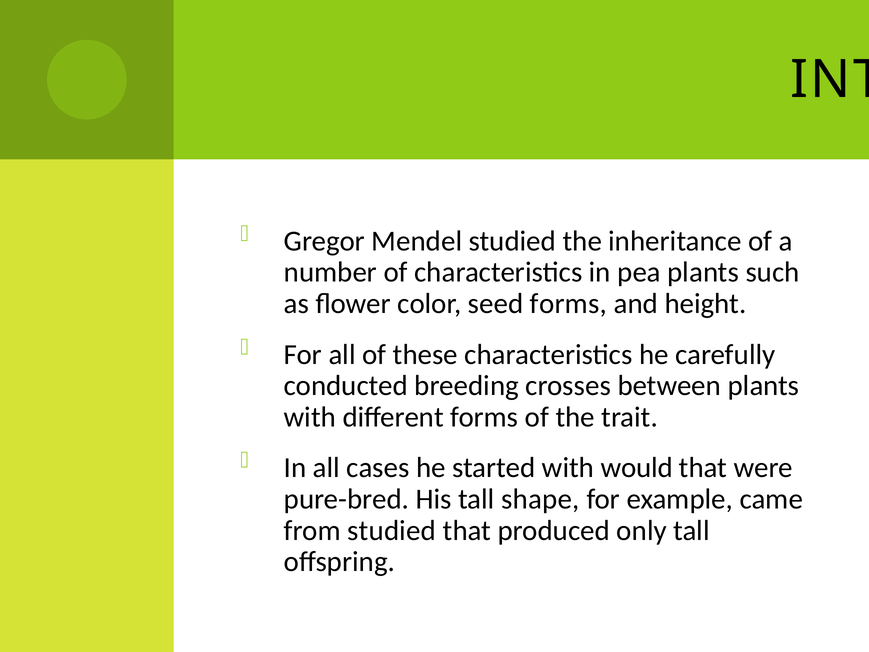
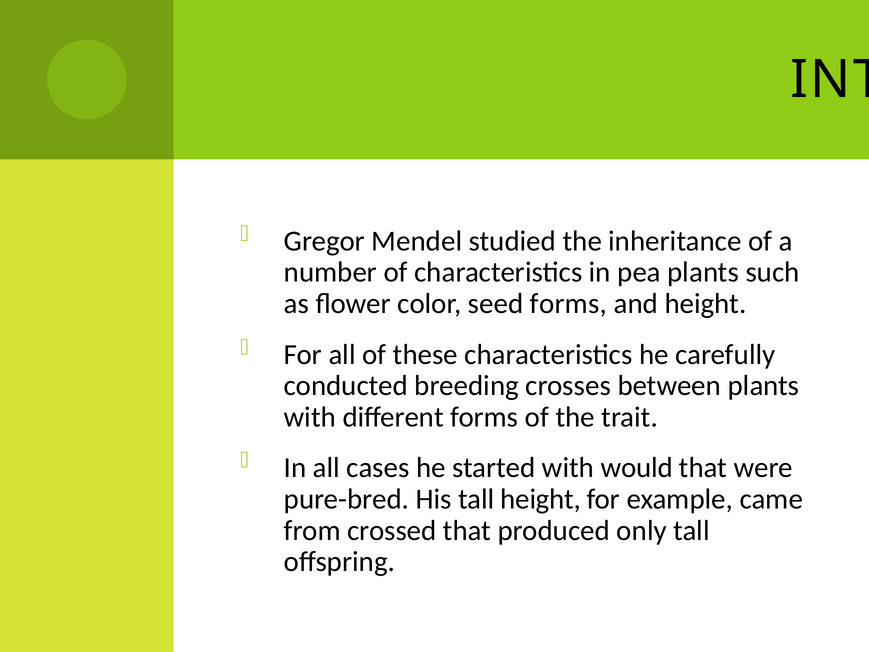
tall shape: shape -> height
from studied: studied -> crossed
